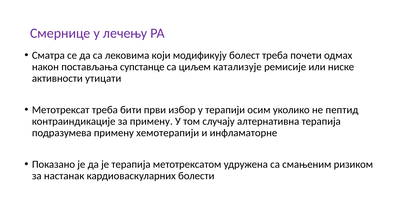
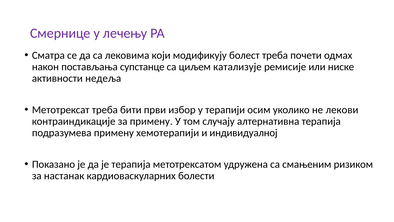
утицати: утицати -> недеља
пептид: пептид -> лекови
инфламаторне: инфламаторне -> индивидуалној
